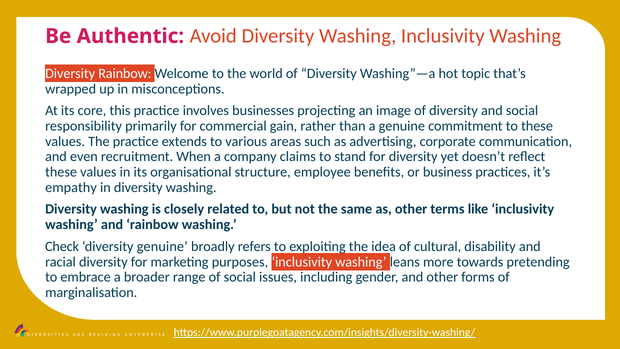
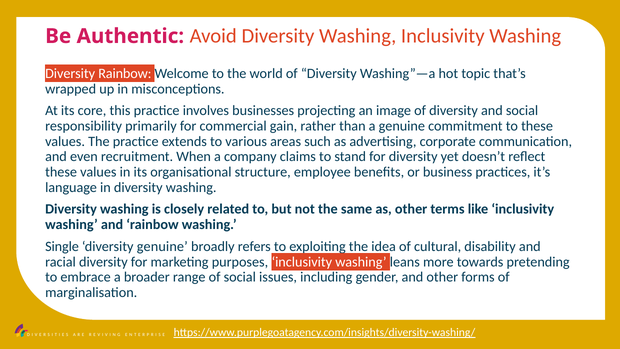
empathy: empathy -> language
Check: Check -> Single
